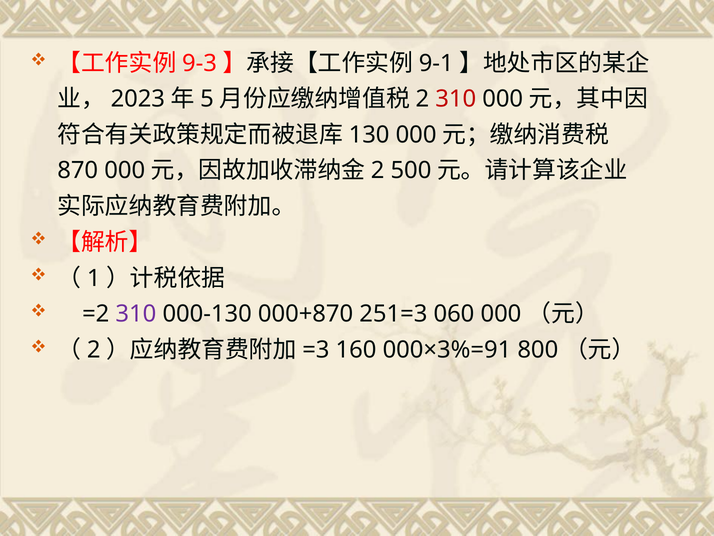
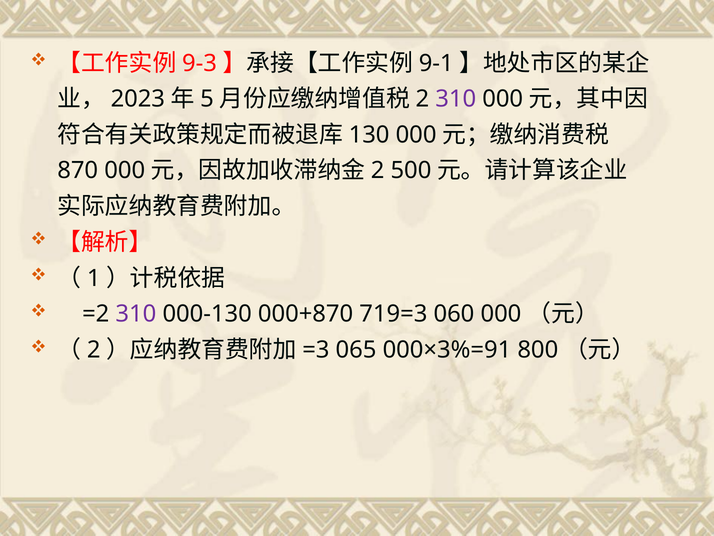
310 at (456, 99) colour: red -> purple
251=3: 251=3 -> 719=3
160: 160 -> 065
